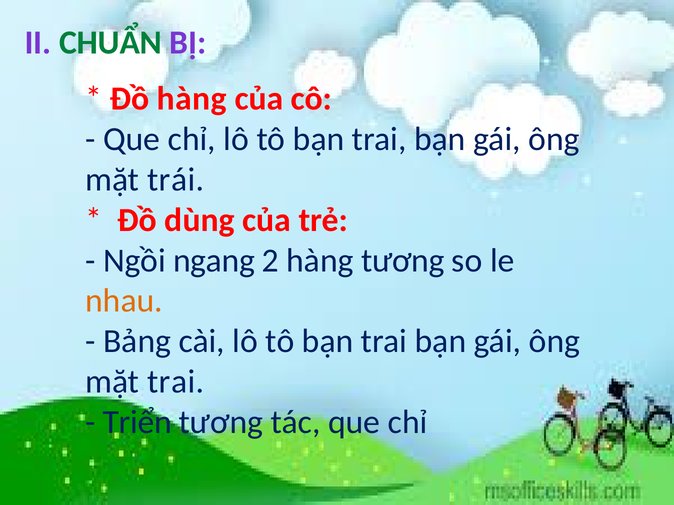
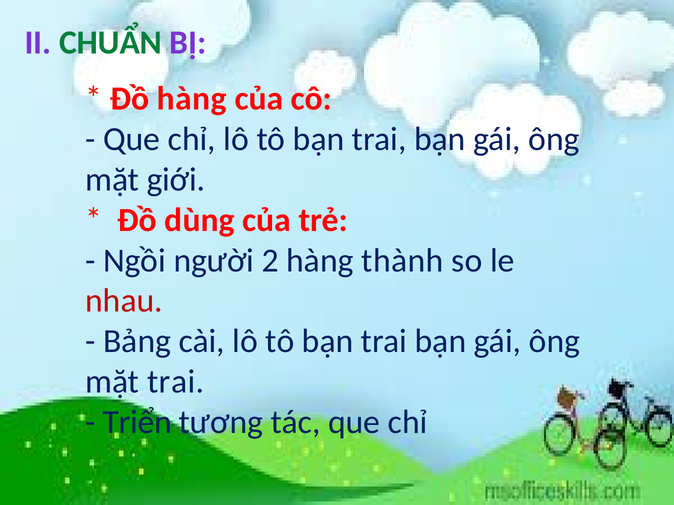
trái: trái -> giới
ngang: ngang -> người
hàng tương: tương -> thành
nhau colour: orange -> red
